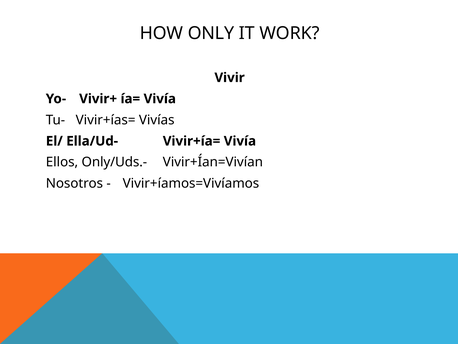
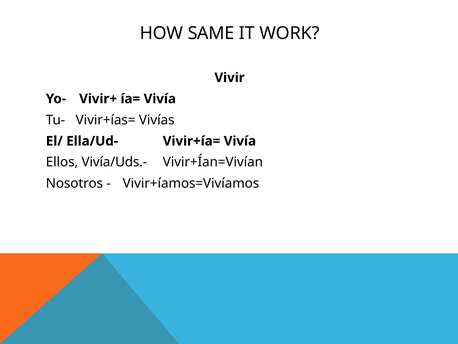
ONLY: ONLY -> SAME
Only/Uds.-: Only/Uds.- -> Vivía/Uds.-
